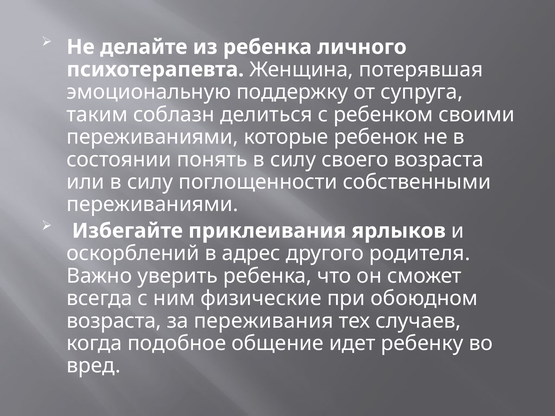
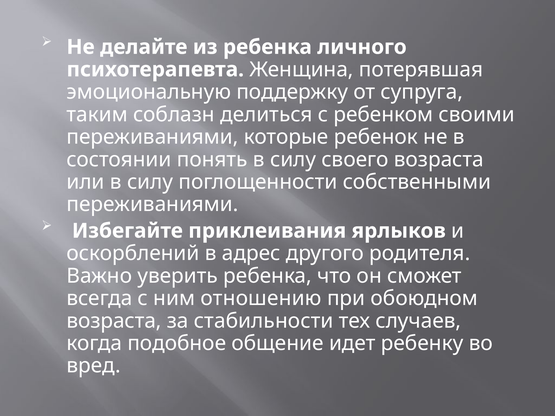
физические: физические -> отношению
переживания: переживания -> стабильности
